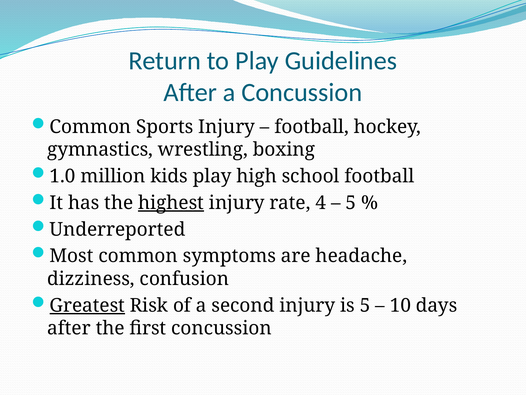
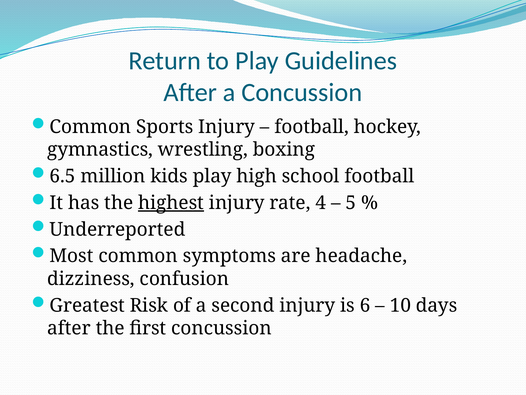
1.0: 1.0 -> 6.5
Greatest underline: present -> none
is 5: 5 -> 6
